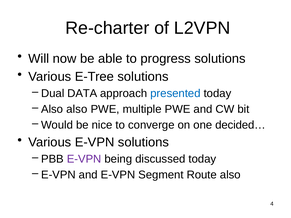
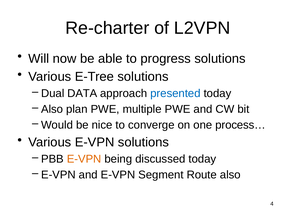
Also also: also -> plan
decided…: decided… -> process…
E-VPN at (84, 159) colour: purple -> orange
